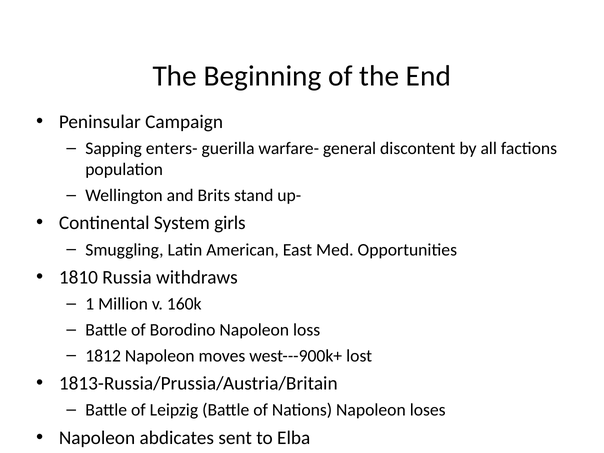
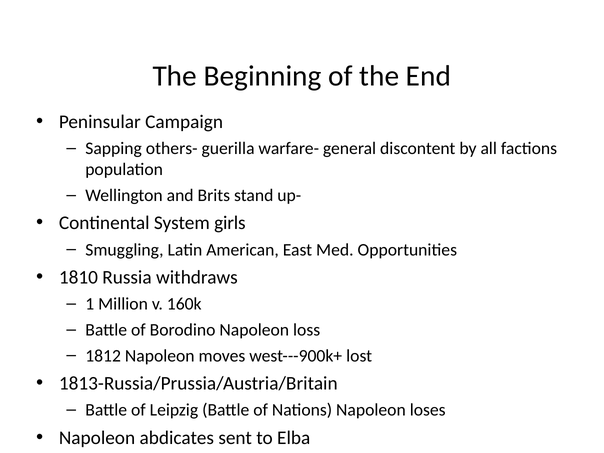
enters-: enters- -> others-
